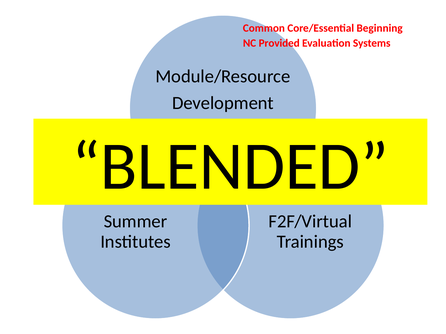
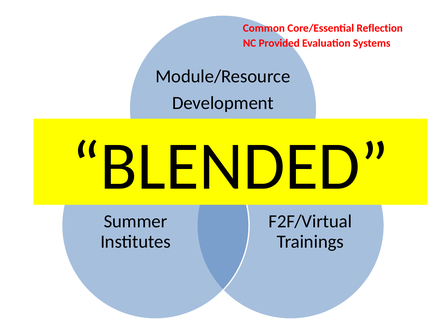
Beginning: Beginning -> Reflection
